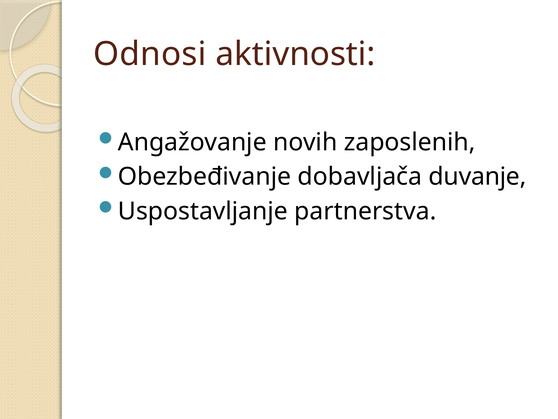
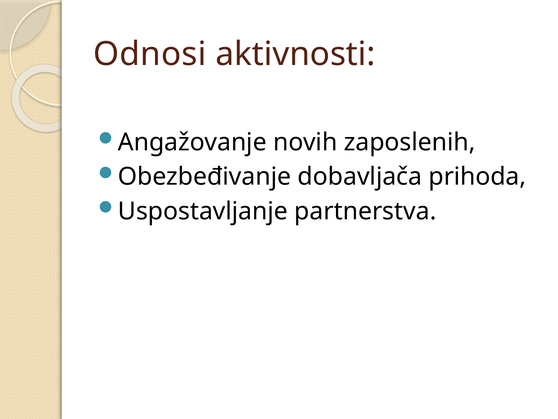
duvanje: duvanje -> prihoda
